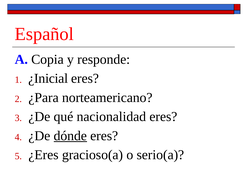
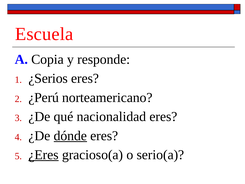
Español: Español -> Escuela
¿Inicial: ¿Inicial -> ¿Serios
¿Para: ¿Para -> ¿Perú
¿Eres underline: none -> present
